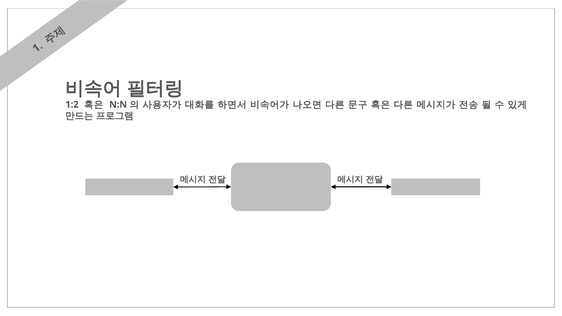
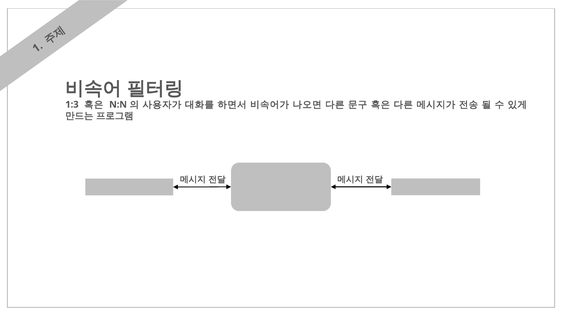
1:2: 1:2 -> 1:3
